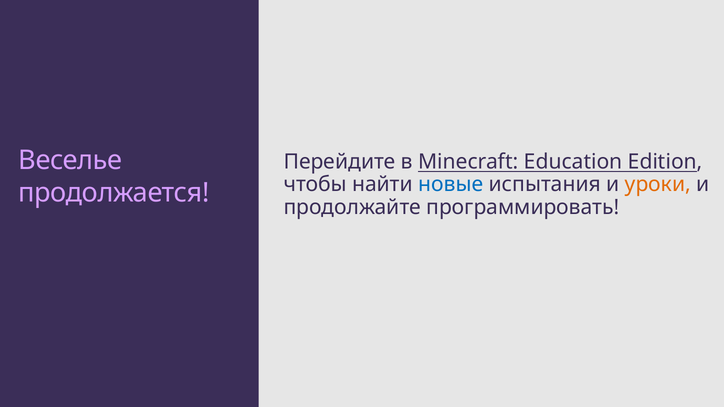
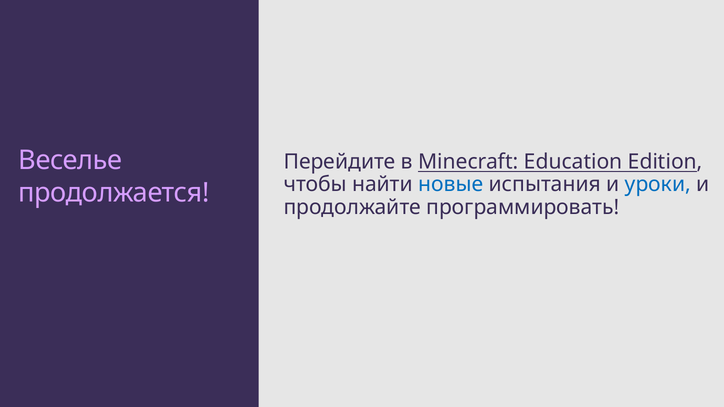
уроки colour: orange -> blue
